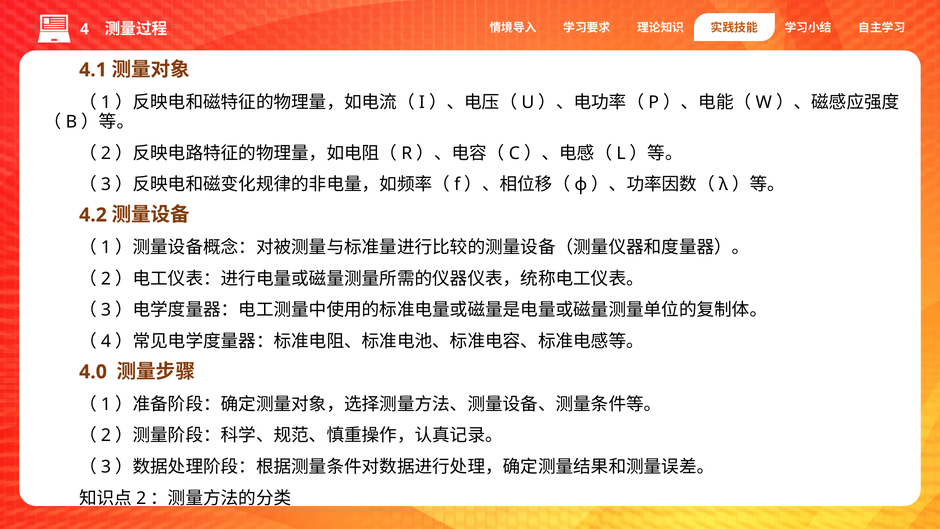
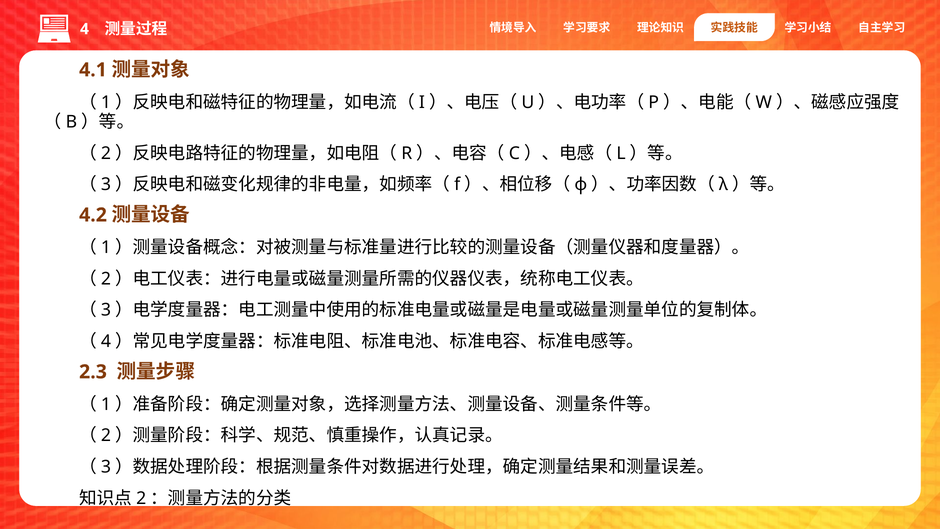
4.0: 4.0 -> 2.3
